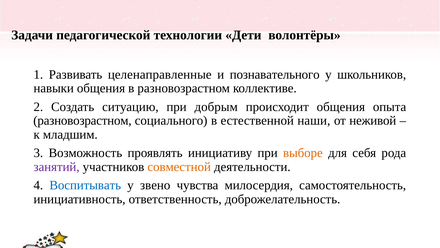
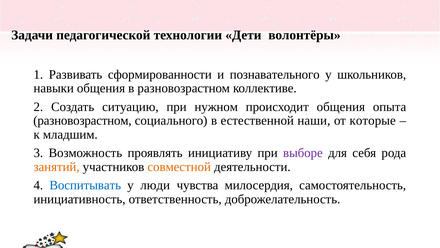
целенаправленные: целенаправленные -> сформированности
добрым: добрым -> нужном
неживой: неживой -> которые
выборе colour: orange -> purple
занятий colour: purple -> orange
звено: звено -> люди
